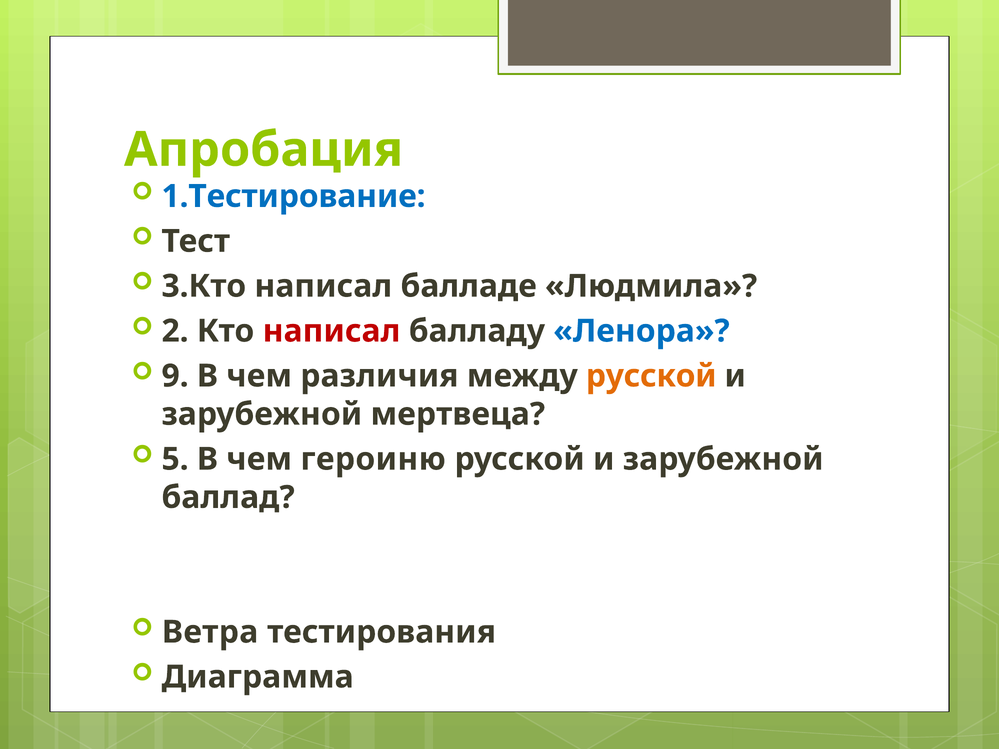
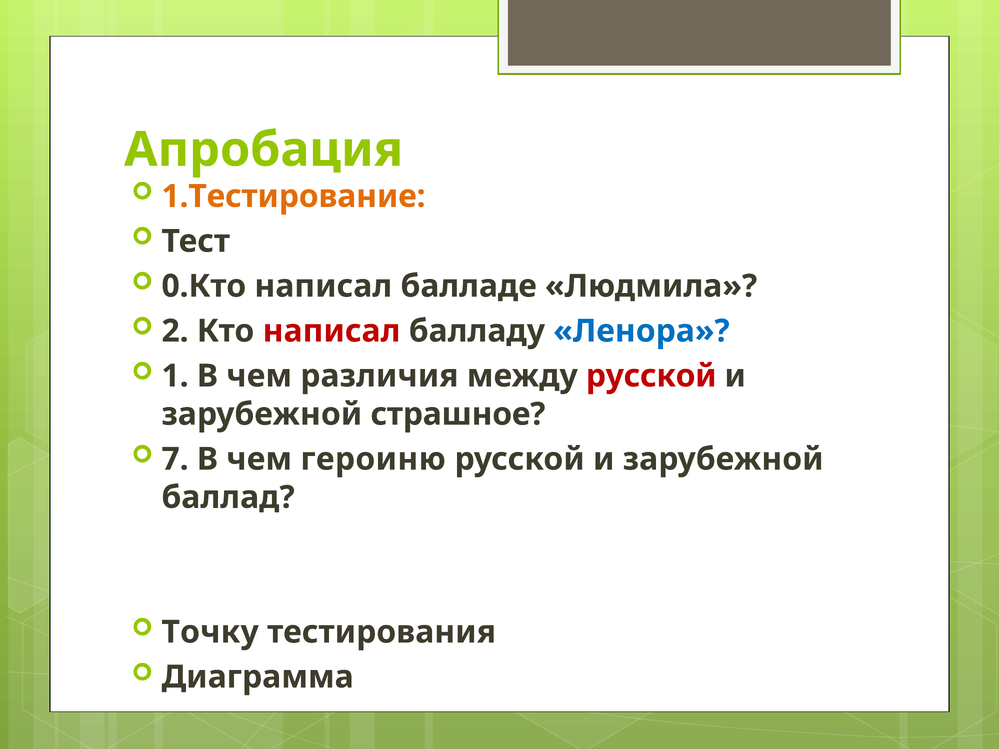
1.Тестирование colour: blue -> orange
3.Кто: 3.Кто -> 0.Кто
9: 9 -> 1
русской at (651, 376) colour: orange -> red
мертвеца: мертвеца -> страшное
5: 5 -> 7
Ветра: Ветра -> Точку
